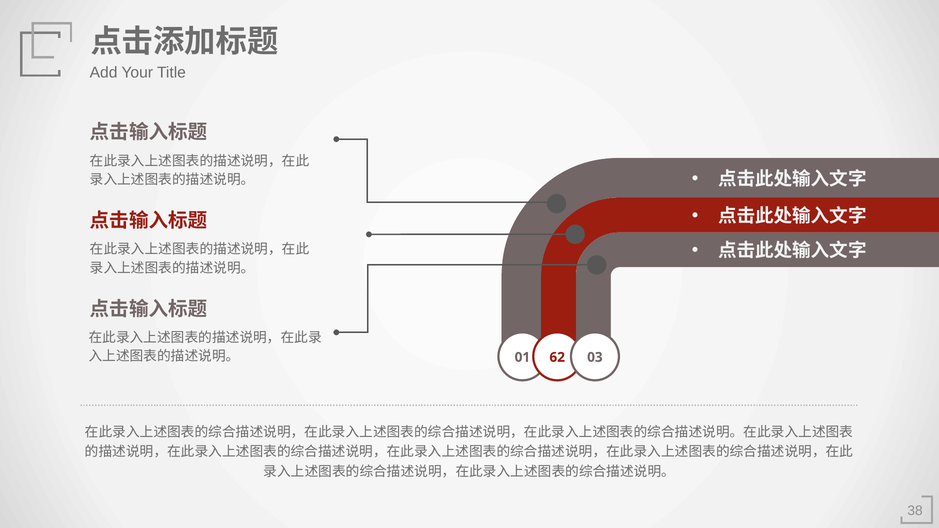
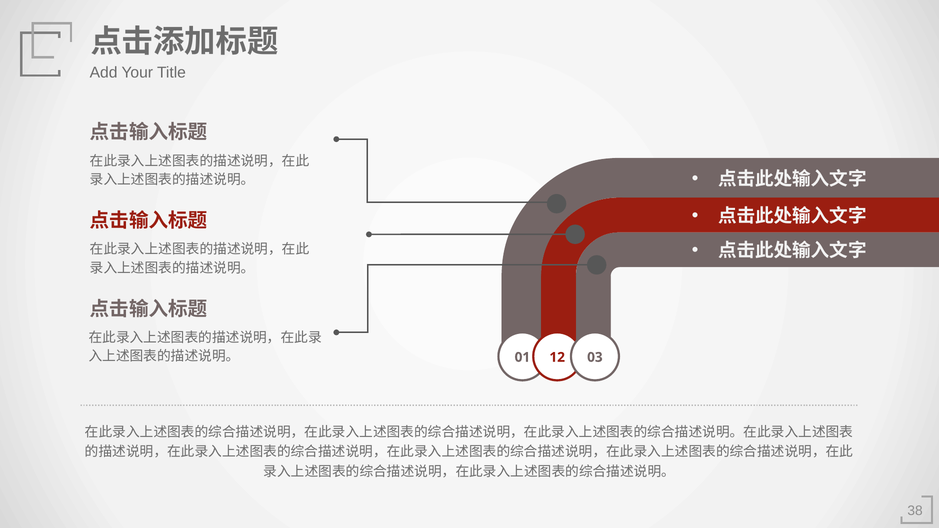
62: 62 -> 12
